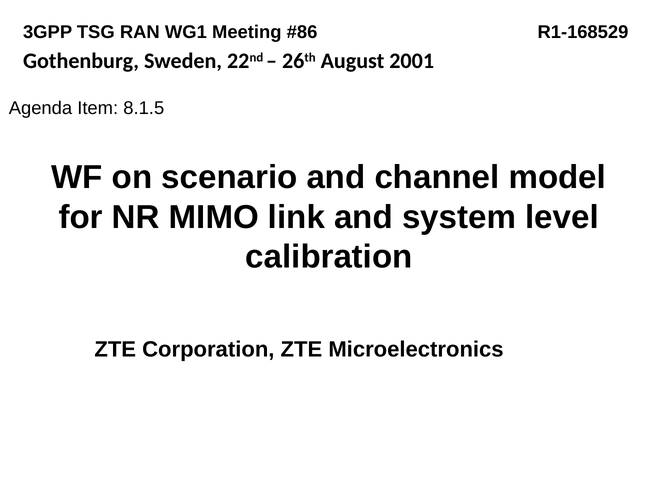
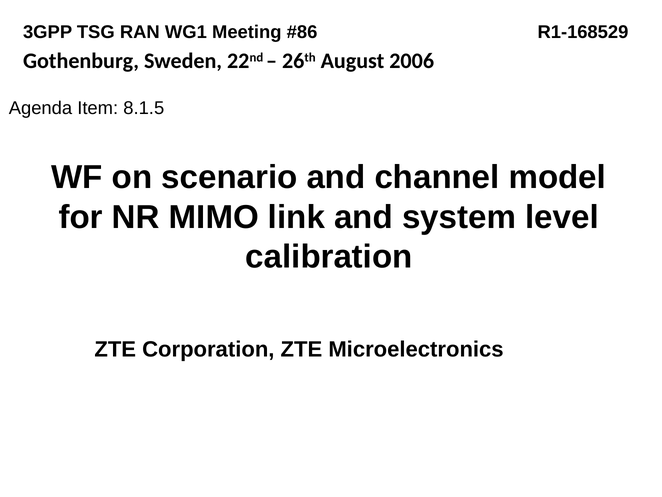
2001: 2001 -> 2006
